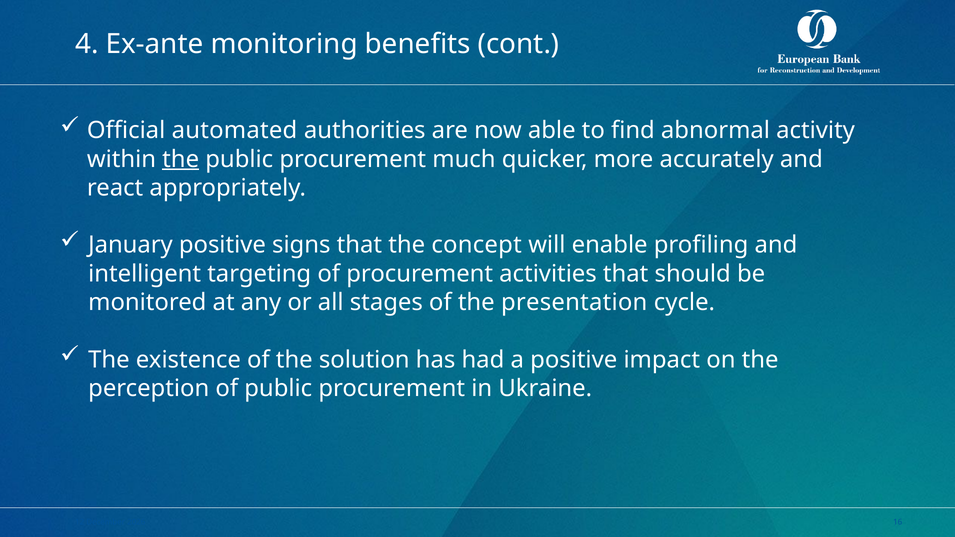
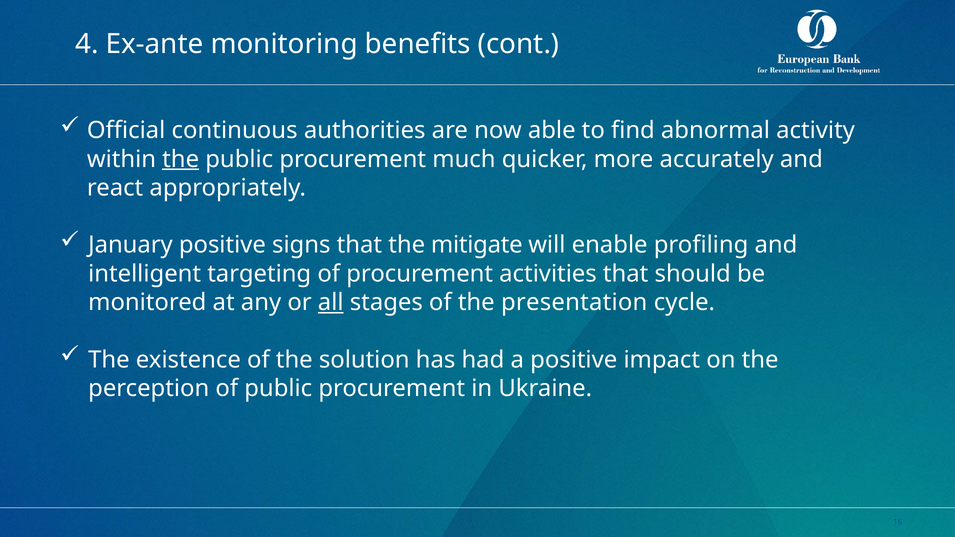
automated: automated -> continuous
concept: concept -> mitigate
all underline: none -> present
